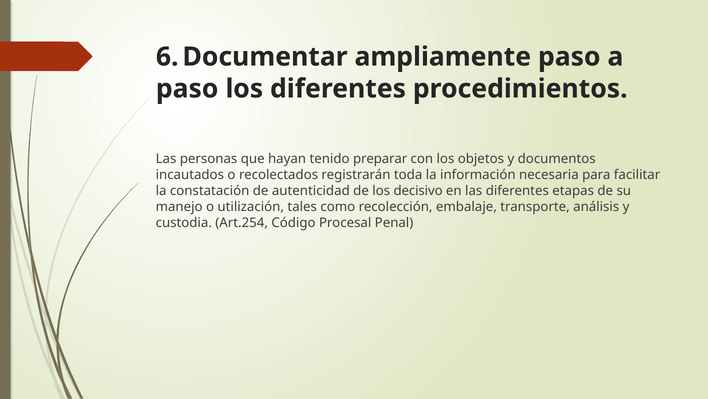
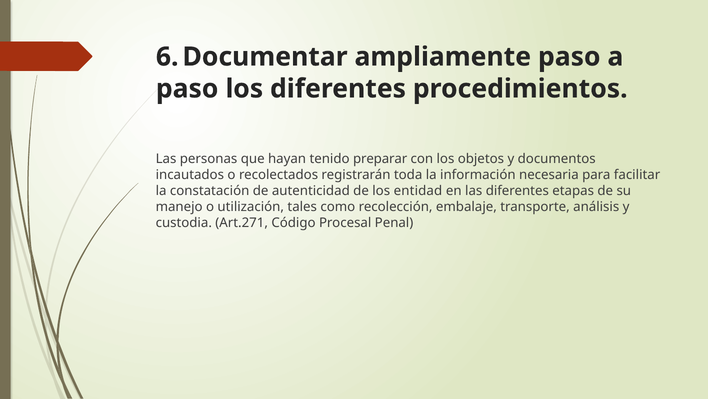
decisivo: decisivo -> entidad
Art.254: Art.254 -> Art.271
